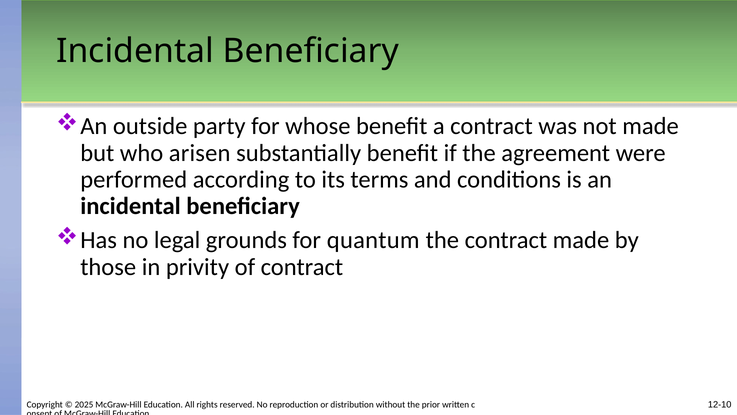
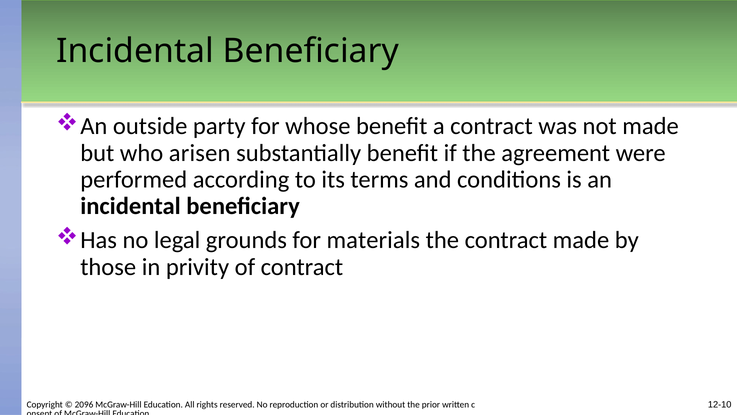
quantum: quantum -> materials
2025: 2025 -> 2096
